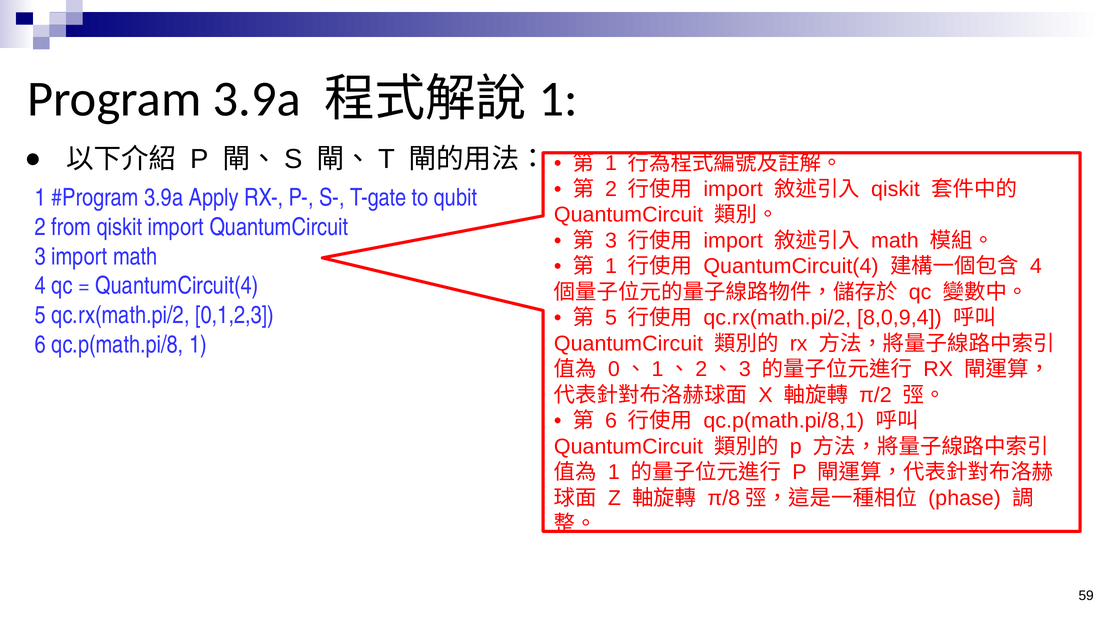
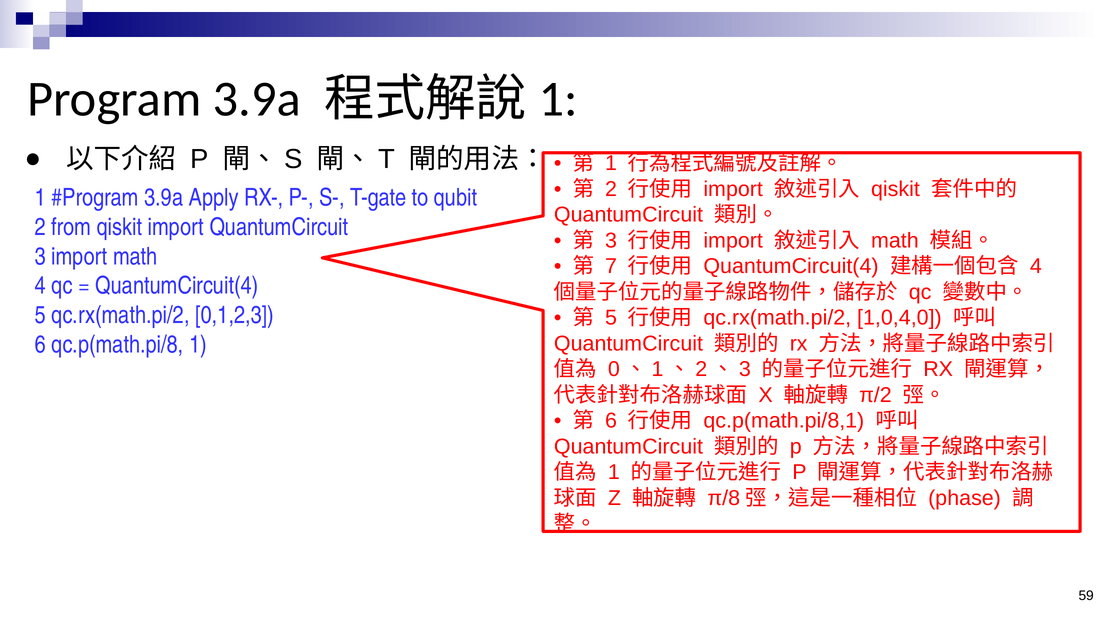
1 at (611, 266): 1 -> 7
8,0,9,4: 8,0,9,4 -> 1,0,4,0
